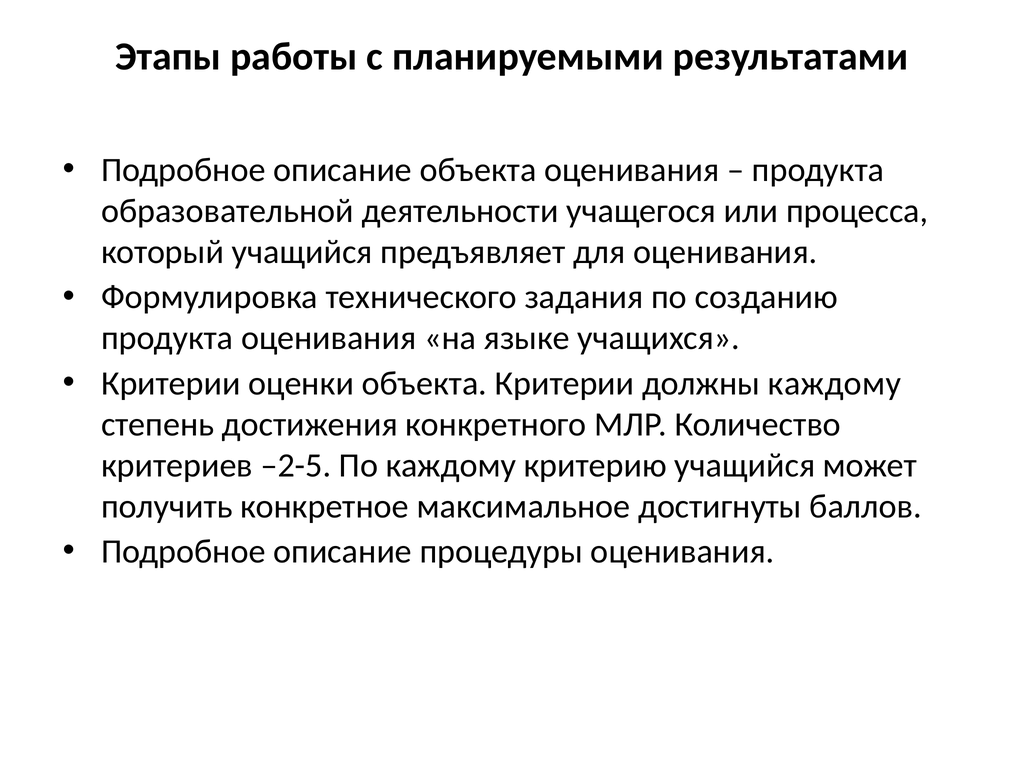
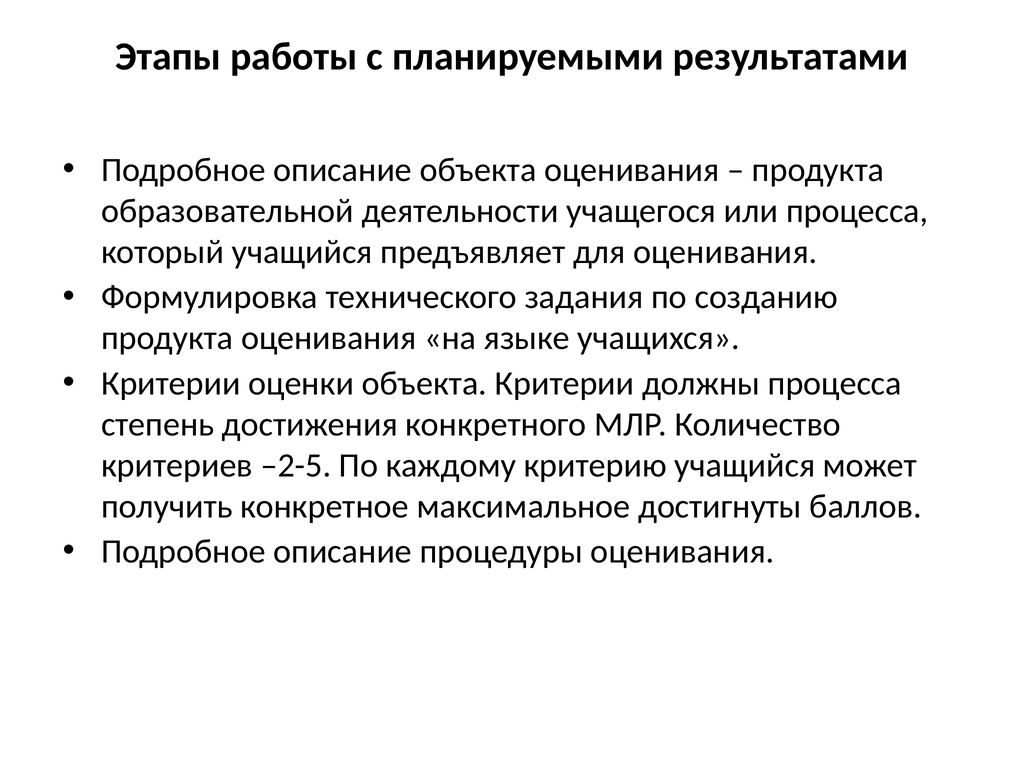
должны каждому: каждому -> процесса
